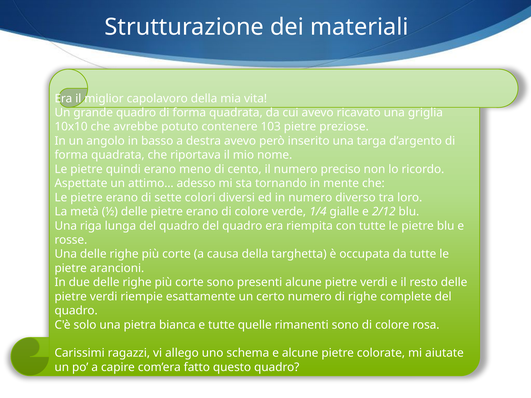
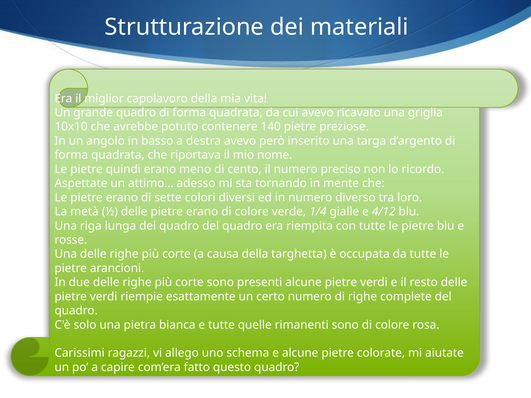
103: 103 -> 140
2/12: 2/12 -> 4/12
